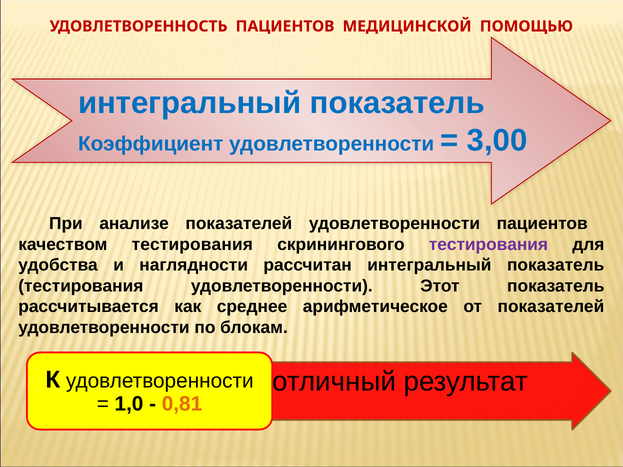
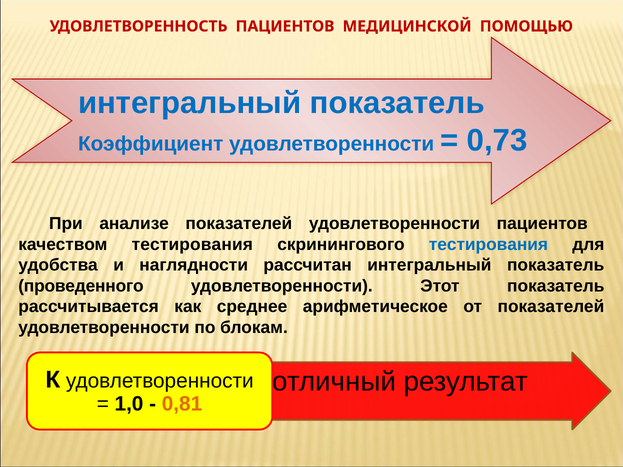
3,00: 3,00 -> 0,73
тестирования at (488, 244) colour: purple -> blue
тестирования at (81, 286): тестирования -> проведенного
